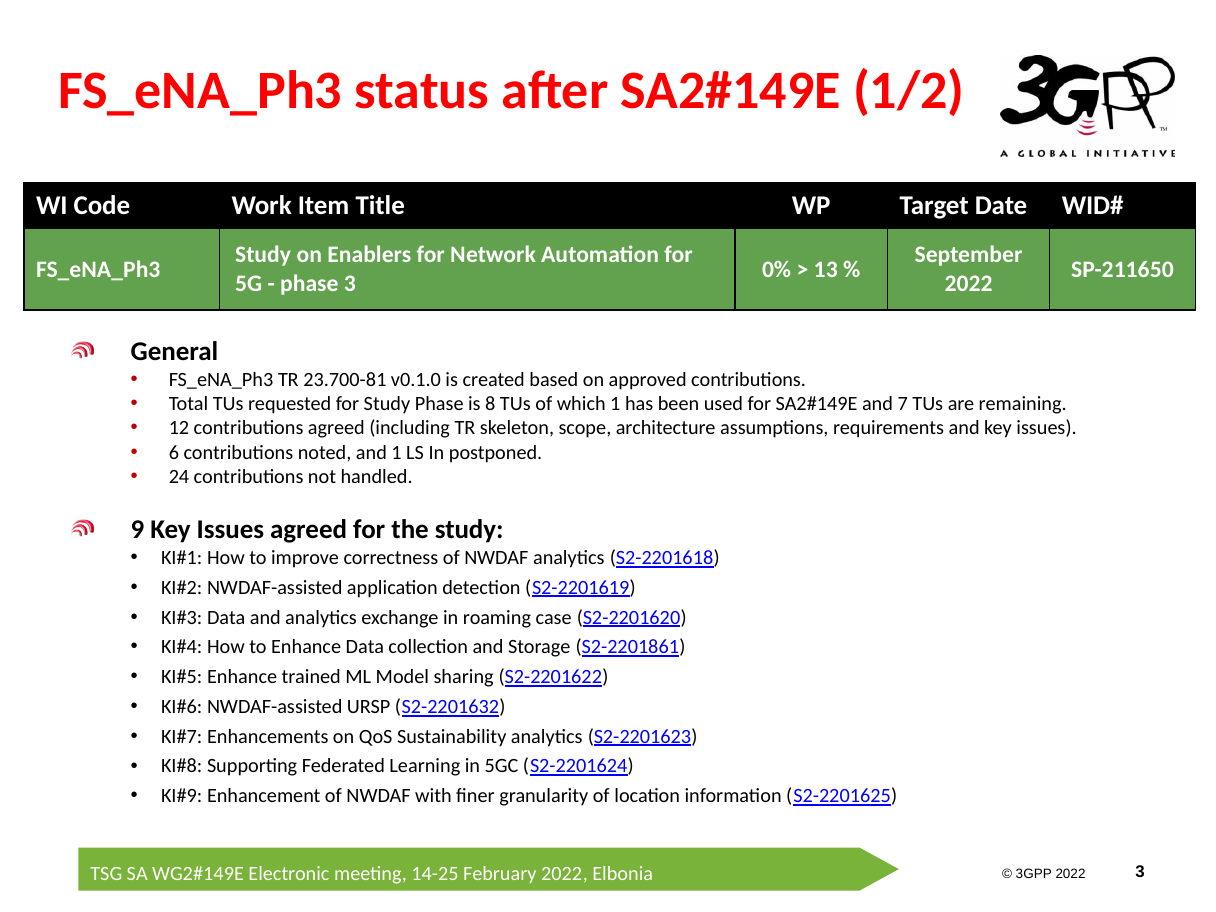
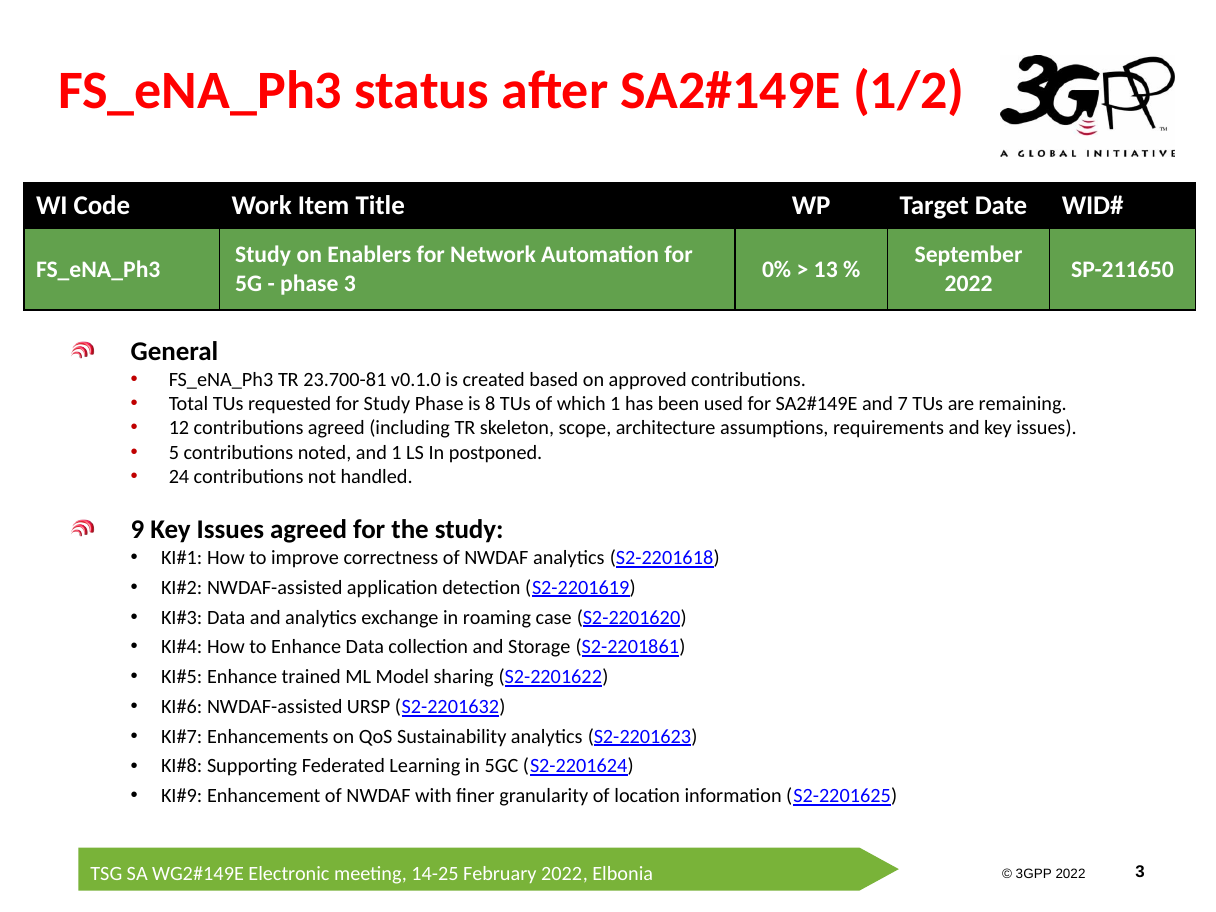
6: 6 -> 5
